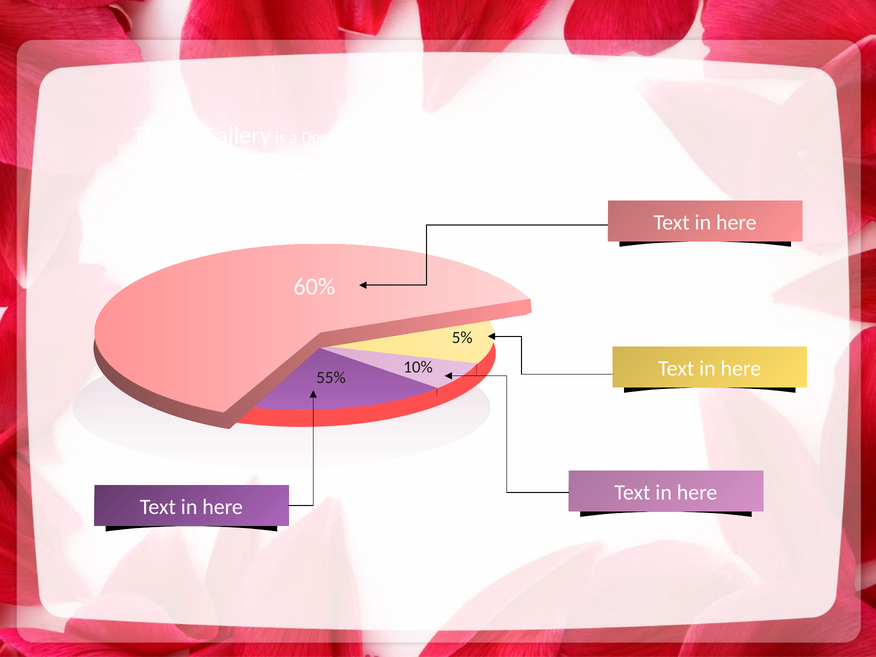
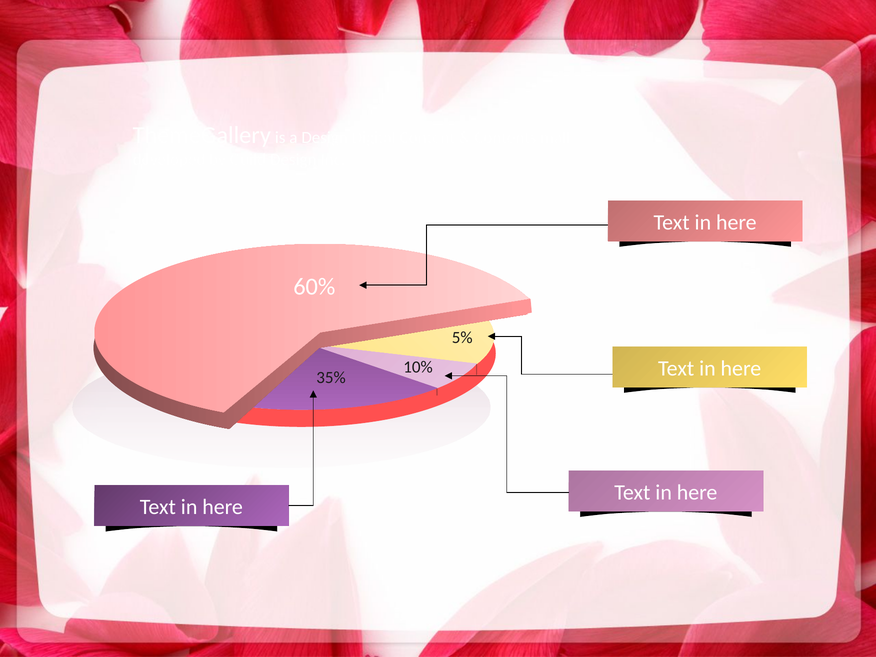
55%: 55% -> 35%
